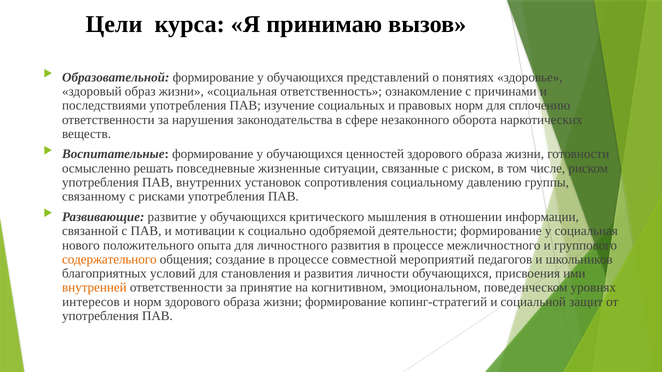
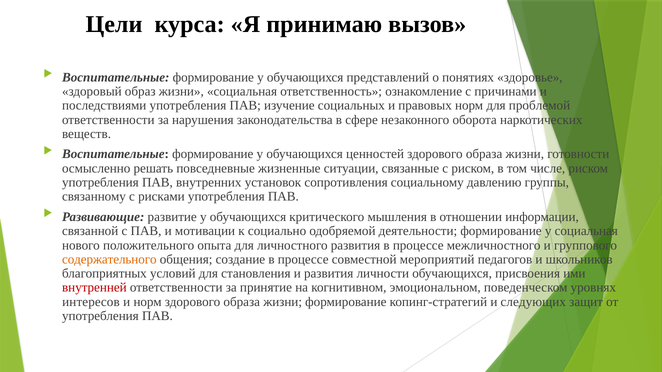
Образовательной at (116, 77): Образовательной -> Воспитательные
сплочению: сплочению -> проблемой
внутренней colour: orange -> red
социальной: социальной -> следующих
